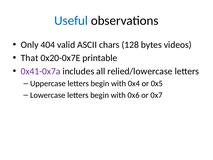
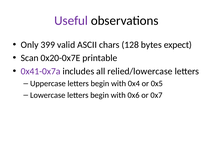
Useful colour: blue -> purple
404: 404 -> 399
videos: videos -> expect
That: That -> Scan
